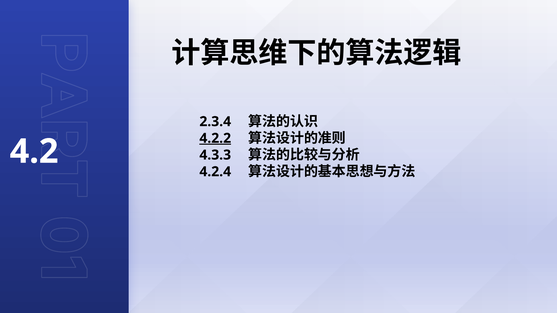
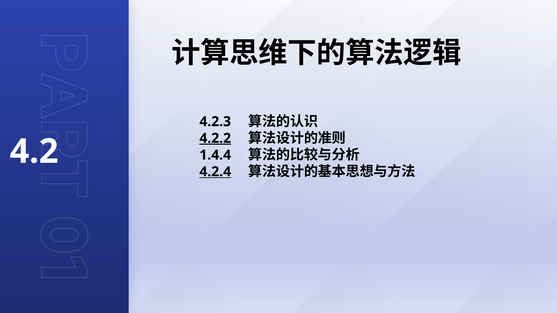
2.3.4: 2.3.4 -> 4.2.3
4.3.3: 4.3.3 -> 1.4.4
4.2.4 underline: none -> present
